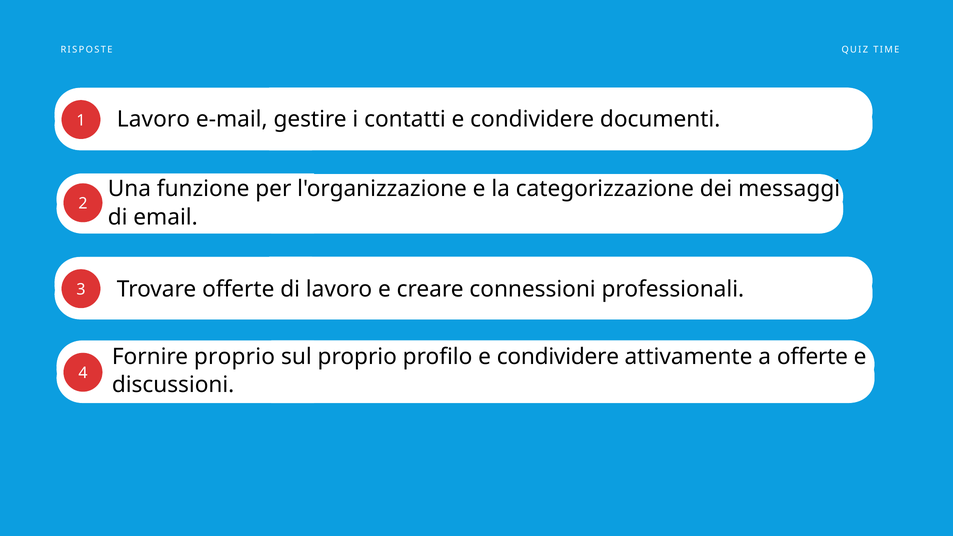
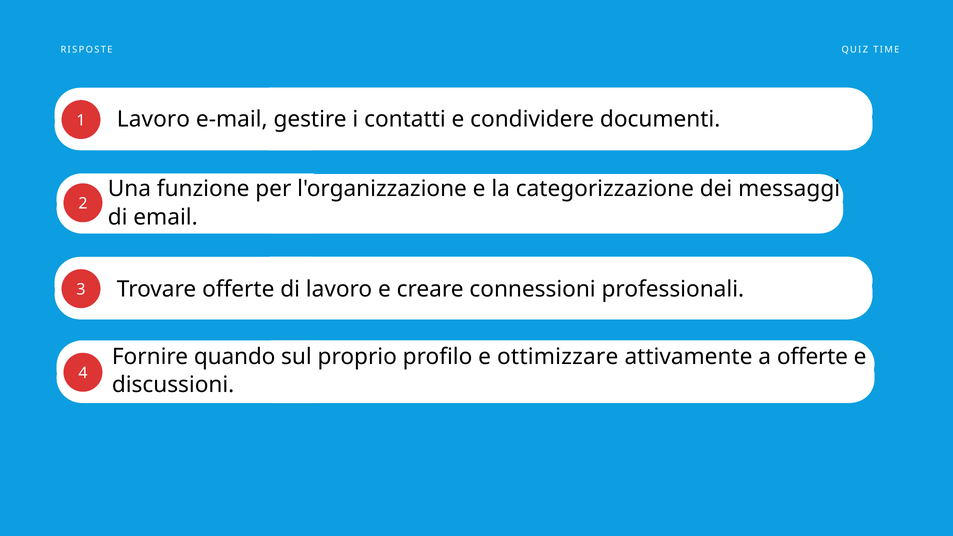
Fornire proprio: proprio -> quando
profilo e condividere: condividere -> ottimizzare
